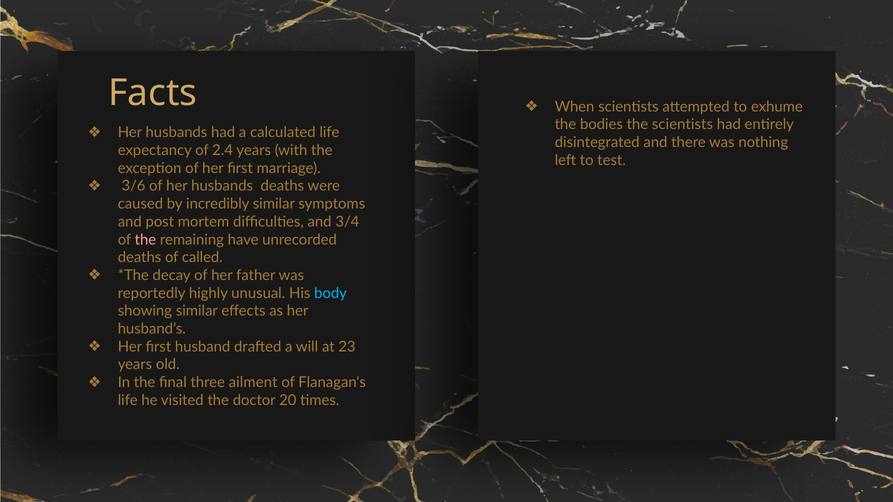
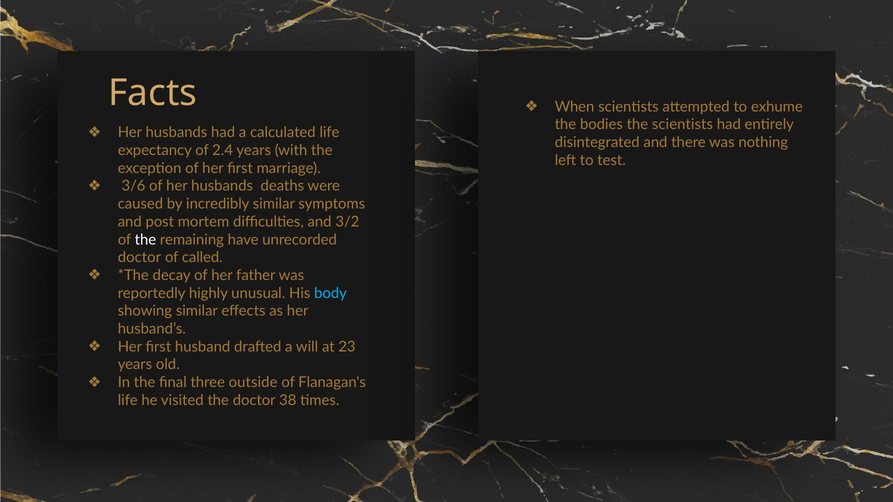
3/4: 3/4 -> 3/2
the at (145, 240) colour: pink -> white
deaths at (140, 258): deaths -> doctor
ailment: ailment -> outside
20: 20 -> 38
